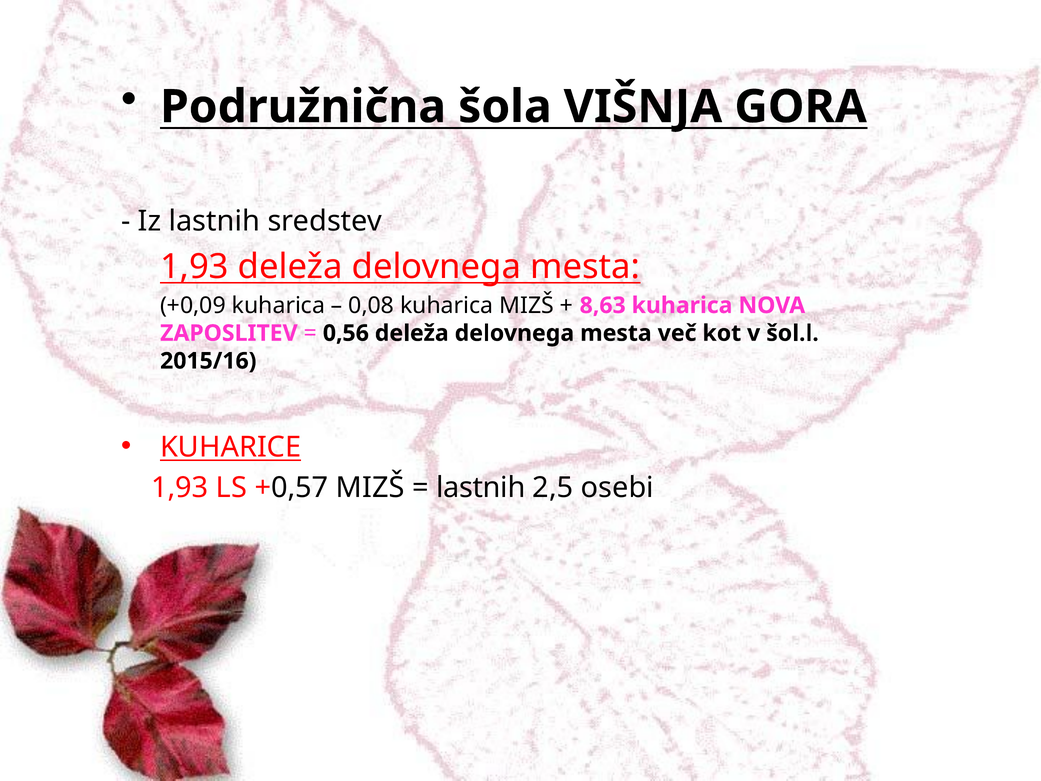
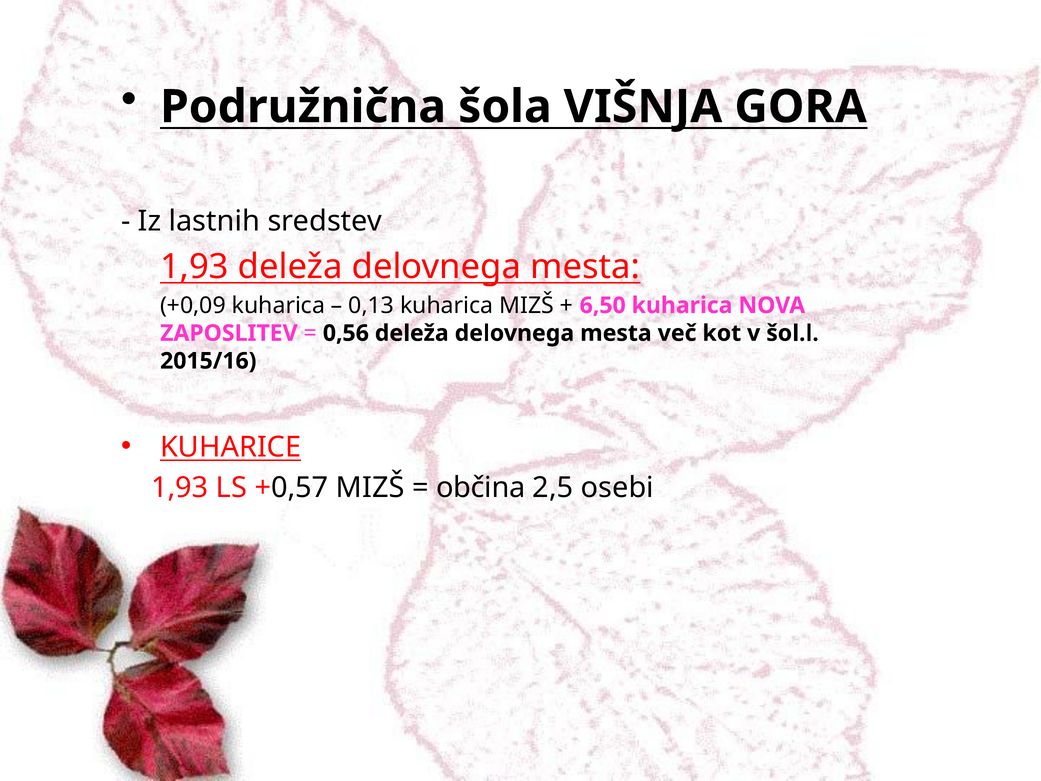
0,08: 0,08 -> 0,13
8,63: 8,63 -> 6,50
lastnih at (481, 487): lastnih -> občina
